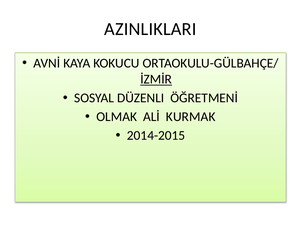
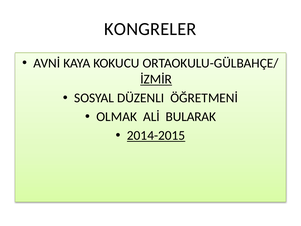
AZINLIKLARI: AZINLIKLARI -> KONGRELER
KURMAK: KURMAK -> BULARAK
2014-2015 underline: none -> present
